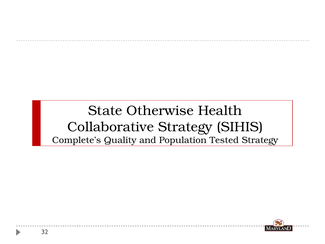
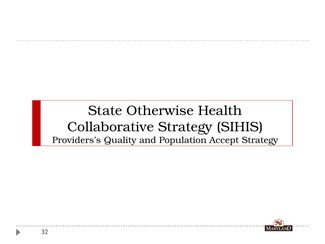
Complete’s: Complete’s -> Providers’s
Tested: Tested -> Accept
